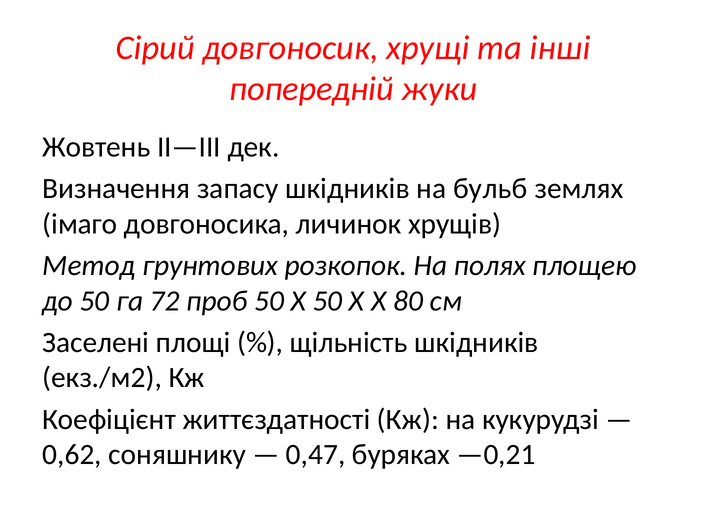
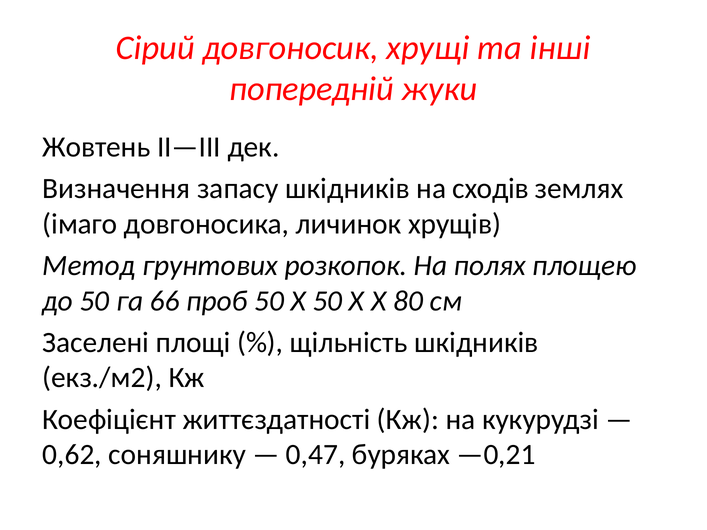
бульб: бульб -> сходів
72: 72 -> 66
